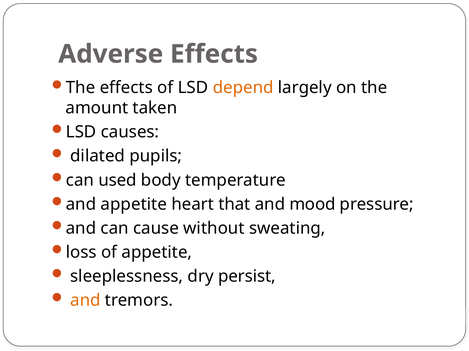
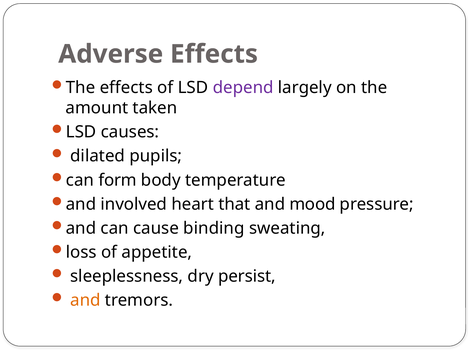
depend colour: orange -> purple
used: used -> form
and appetite: appetite -> involved
without: without -> binding
